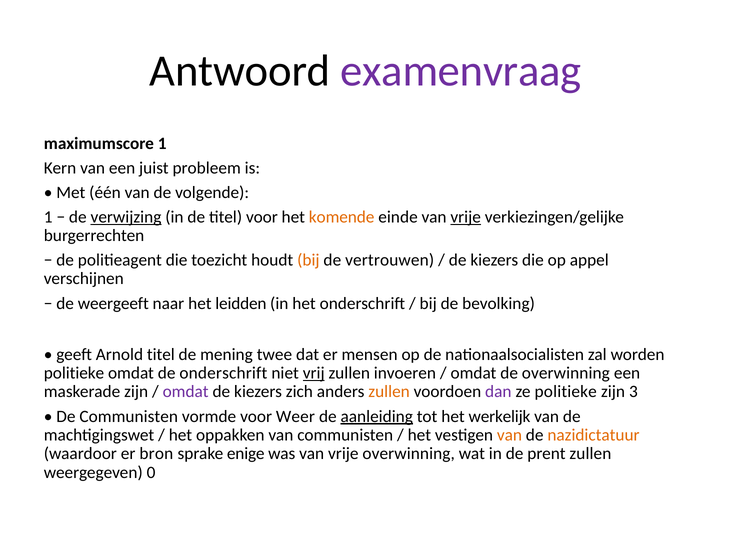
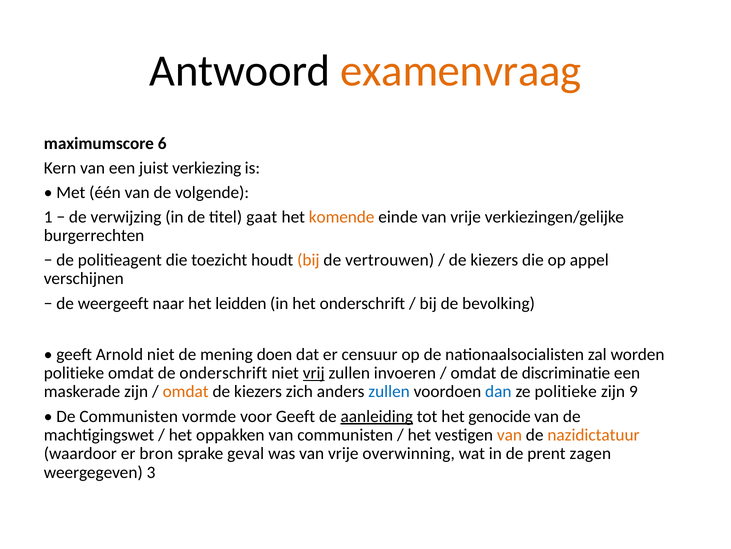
examenvraag colour: purple -> orange
maximumscore 1: 1 -> 6
probleem: probleem -> verkiezing
verwijzing underline: present -> none
titel voor: voor -> gaat
vrije at (466, 217) underline: present -> none
Arnold titel: titel -> niet
twee: twee -> doen
mensen: mensen -> censuur
de overwinning: overwinning -> discriminatie
omdat at (186, 391) colour: purple -> orange
zullen at (389, 391) colour: orange -> blue
dan colour: purple -> blue
3: 3 -> 9
voor Weer: Weer -> Geeft
werkelijk: werkelijk -> genocide
enige: enige -> geval
prent zullen: zullen -> zagen
0: 0 -> 3
